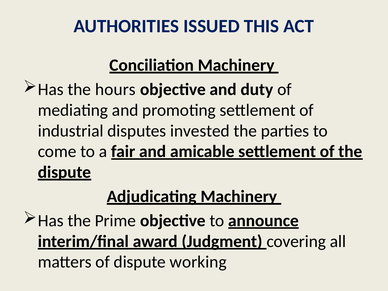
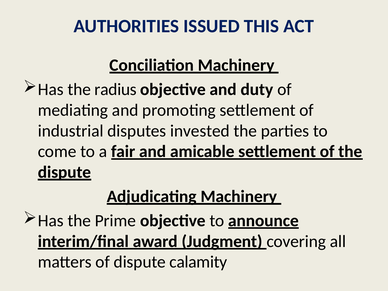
hours: hours -> radius
working: working -> calamity
